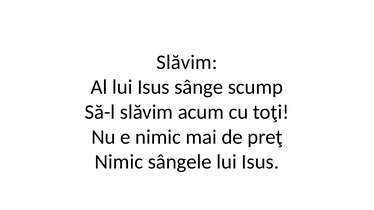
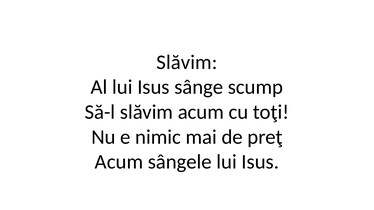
Nimic at (119, 162): Nimic -> Acum
